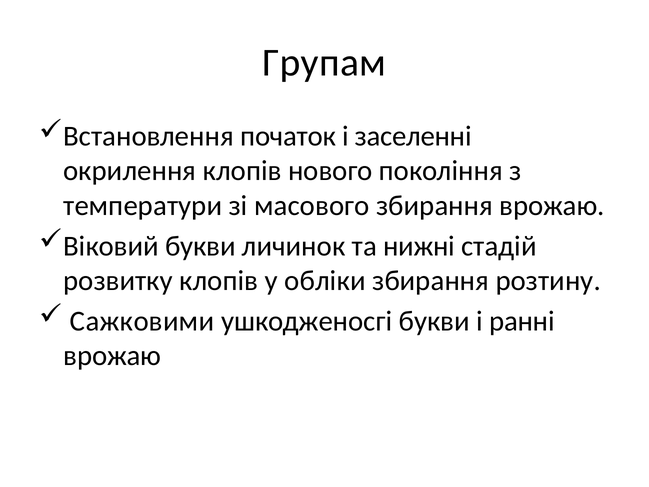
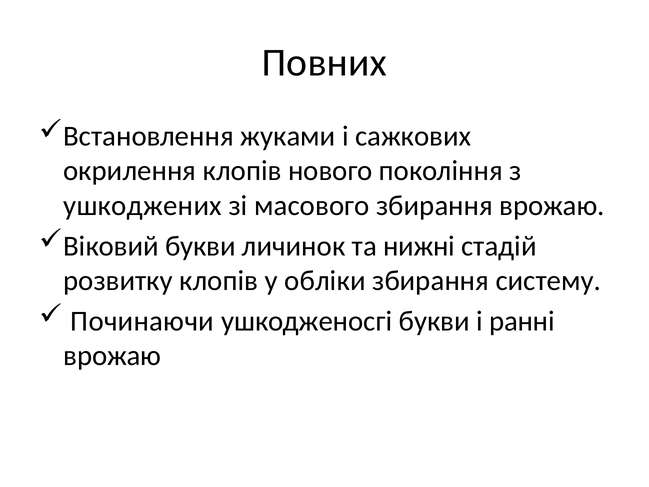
Групам: Групам -> Повних
початок: початок -> жуками
заселенні: заселенні -> сажкових
температури: температури -> ушкоджених
розтину: розтину -> систему
Сажковими: Сажковими -> Починаючи
